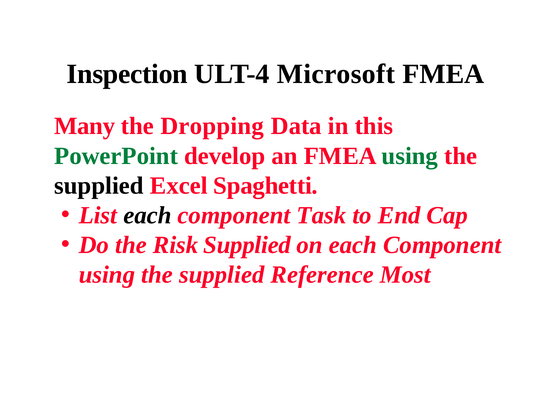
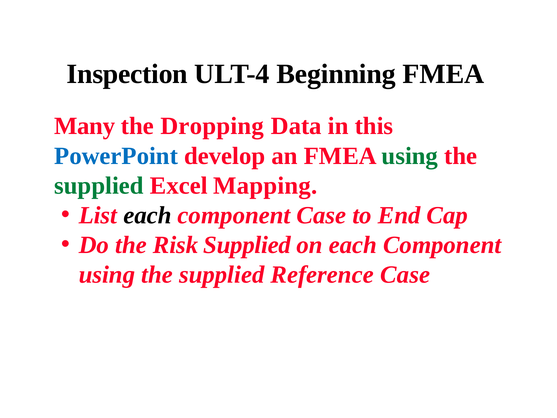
Microsoft: Microsoft -> Beginning
PowerPoint colour: green -> blue
supplied at (99, 186) colour: black -> green
Spaghetti: Spaghetti -> Mapping
component Task: Task -> Case
Reference Most: Most -> Case
